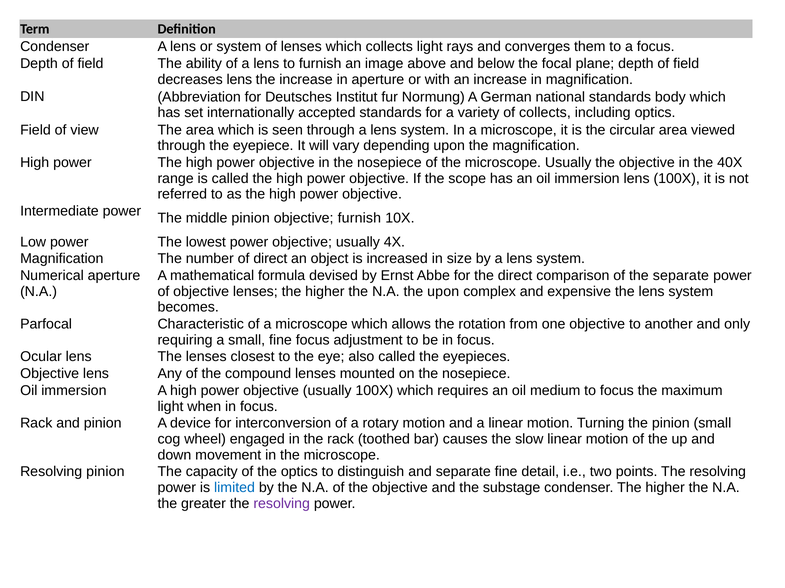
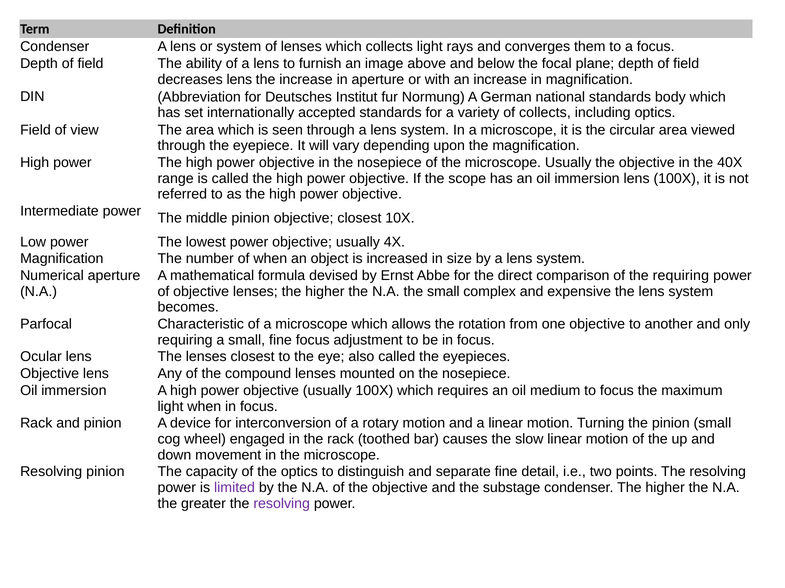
objective furnish: furnish -> closest
of direct: direct -> when
the separate: separate -> requiring
the upon: upon -> small
limited colour: blue -> purple
